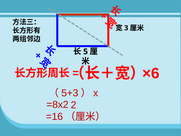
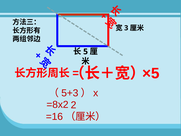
×6: ×6 -> ×5
